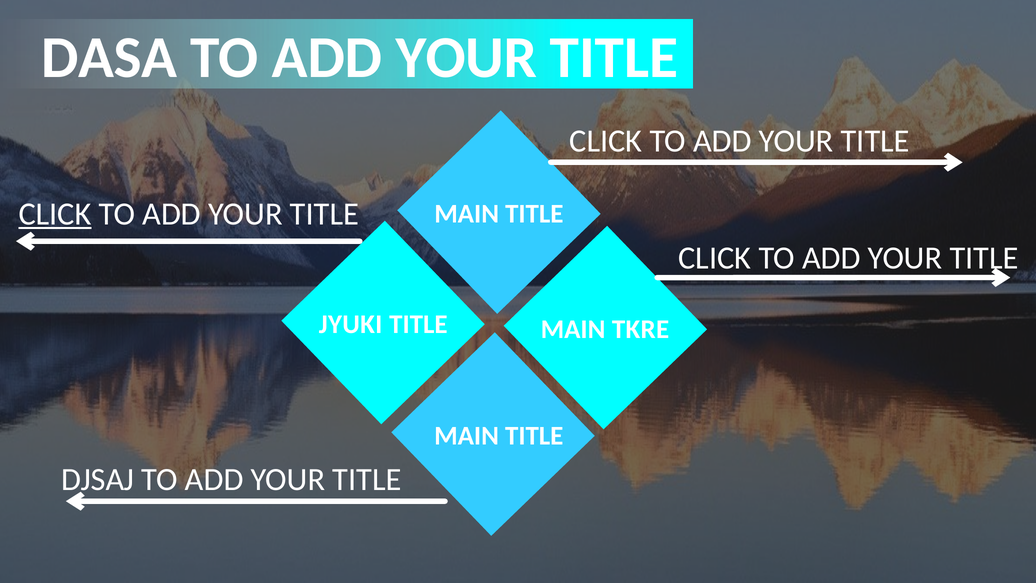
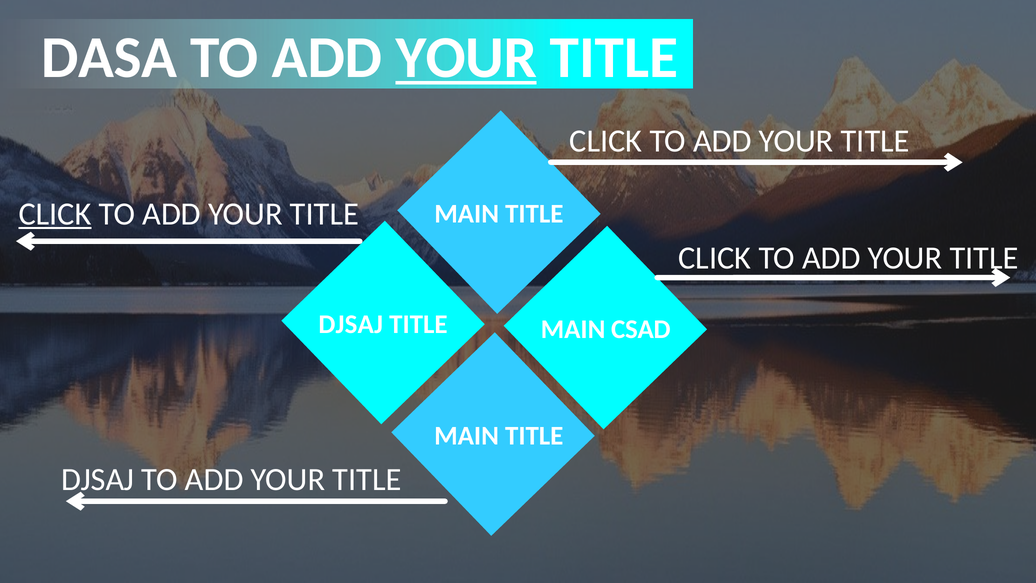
YOUR at (466, 57) underline: none -> present
JYUKI at (351, 324): JYUKI -> DJSAJ
TKRE: TKRE -> CSAD
